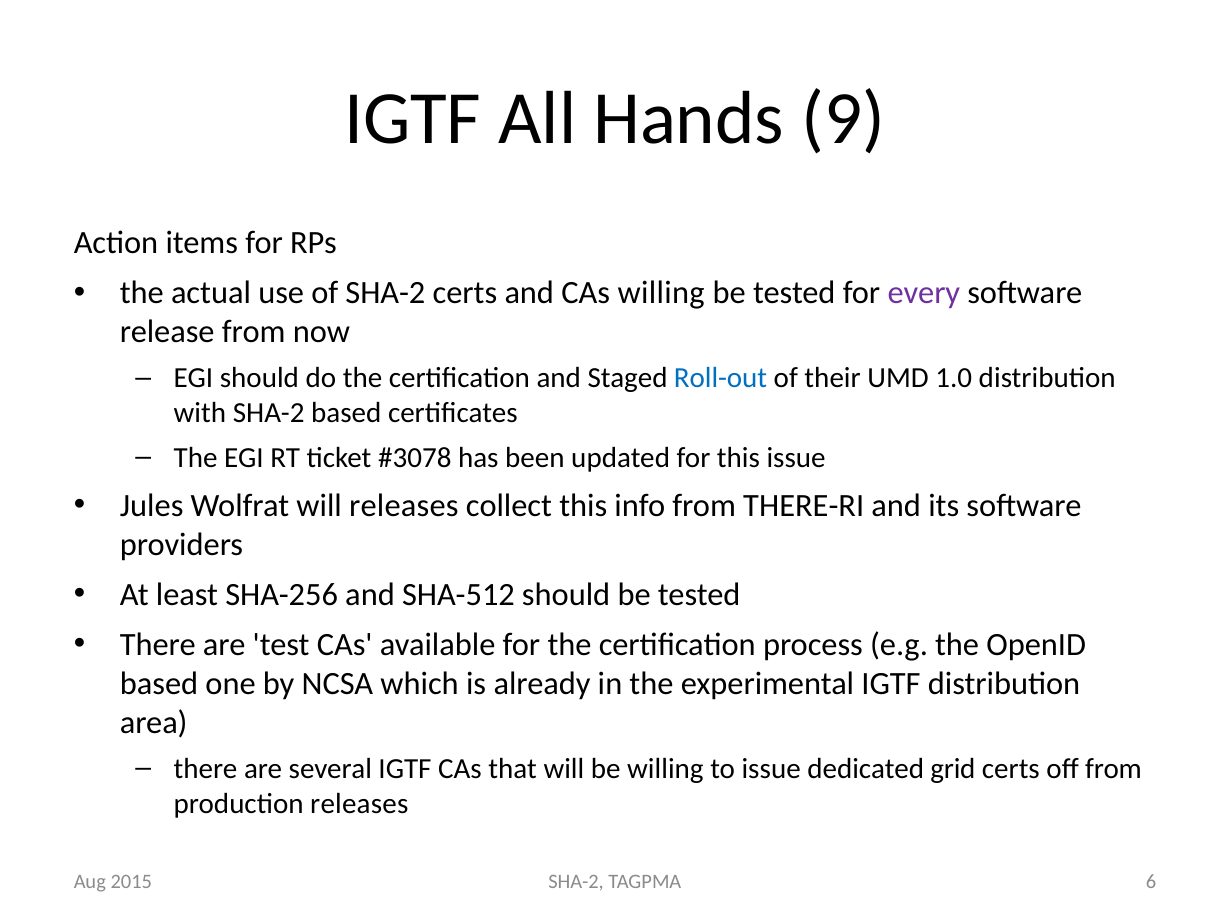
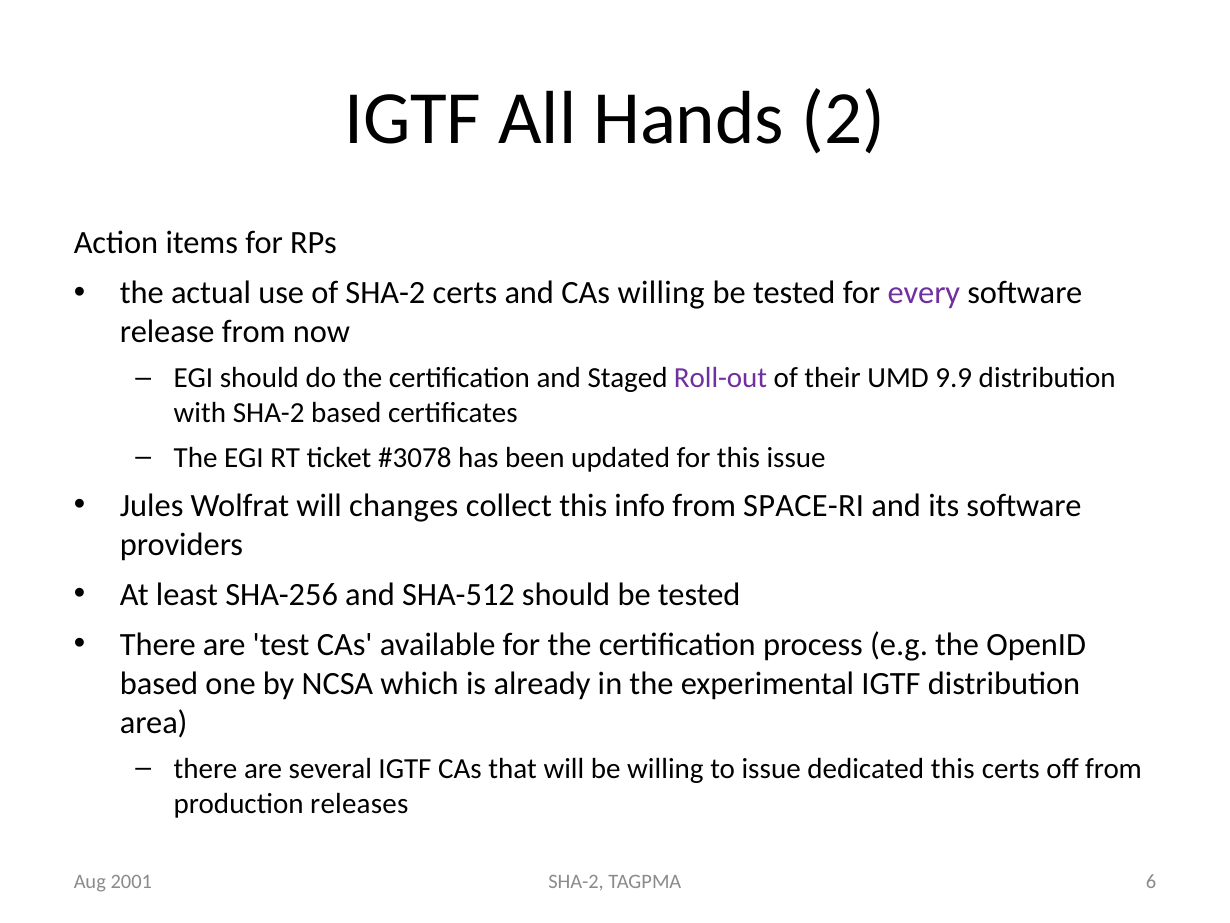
9: 9 -> 2
Roll-out colour: blue -> purple
1.0: 1.0 -> 9.9
will releases: releases -> changes
THERE-RI: THERE-RI -> SPACE-RI
dedicated grid: grid -> this
2015: 2015 -> 2001
